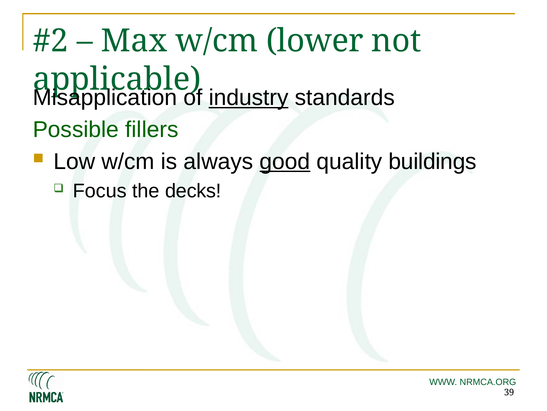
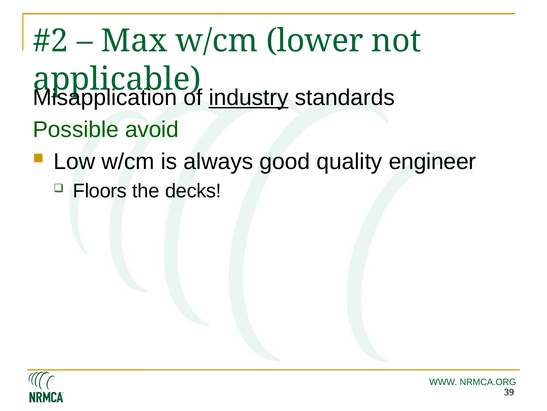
fillers: fillers -> avoid
good underline: present -> none
buildings: buildings -> engineer
Focus: Focus -> Floors
